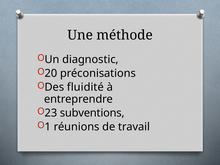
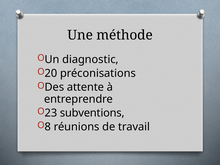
fluidité: fluidité -> attente
1: 1 -> 8
